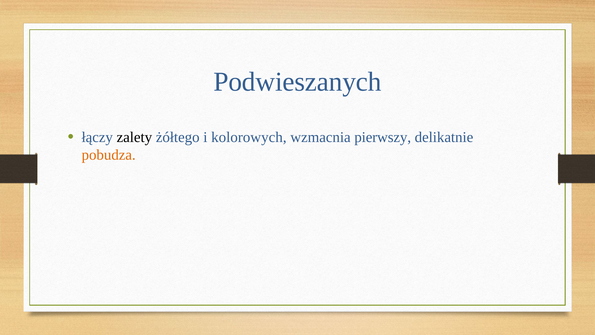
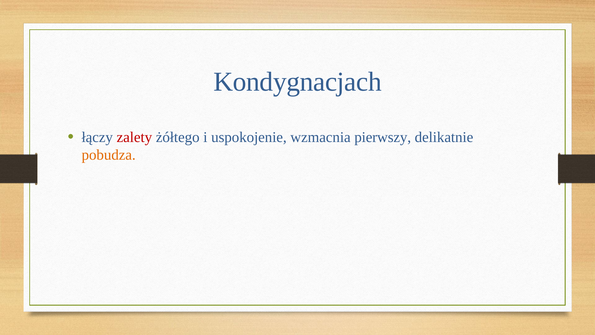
Podwieszanych: Podwieszanych -> Kondygnacjach
zalety colour: black -> red
kolorowych: kolorowych -> uspokojenie
